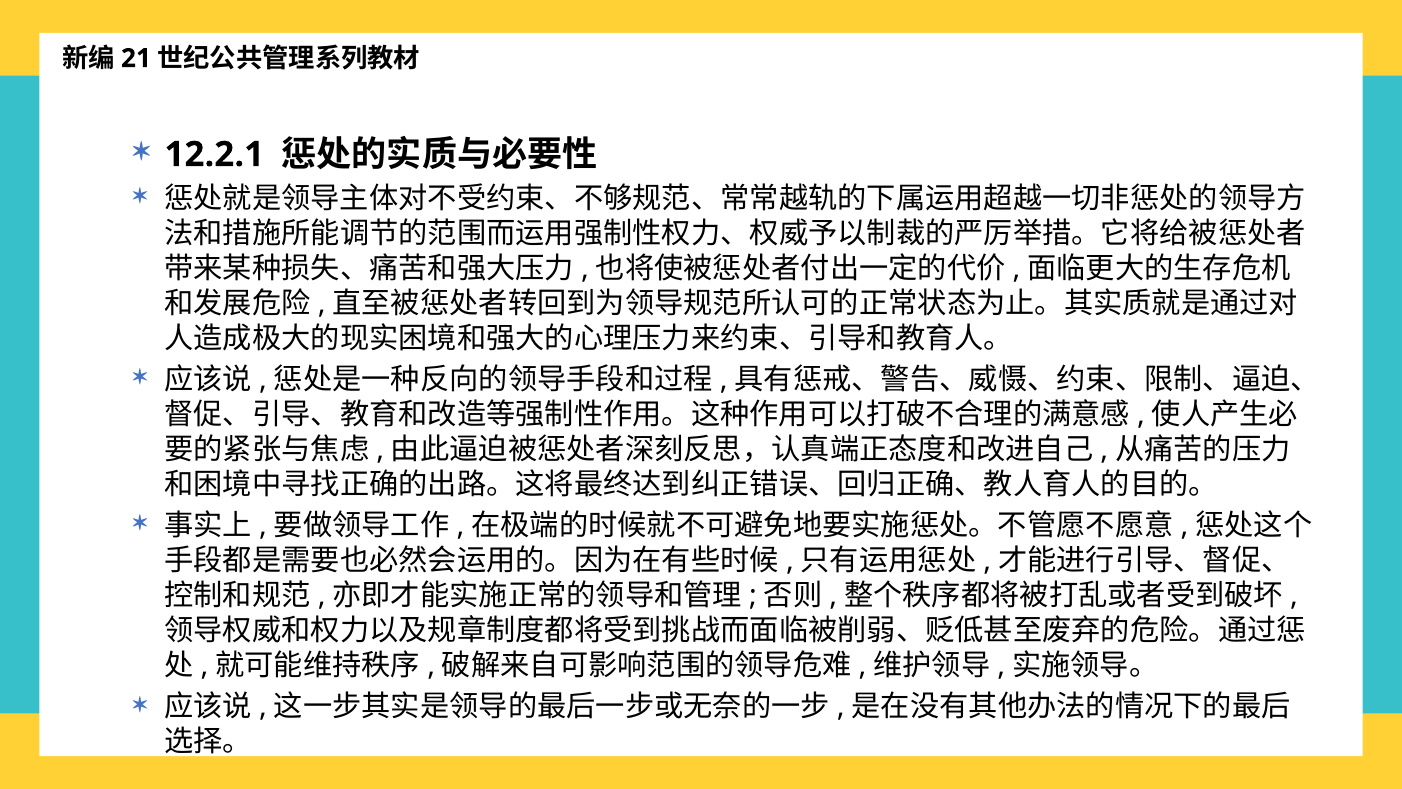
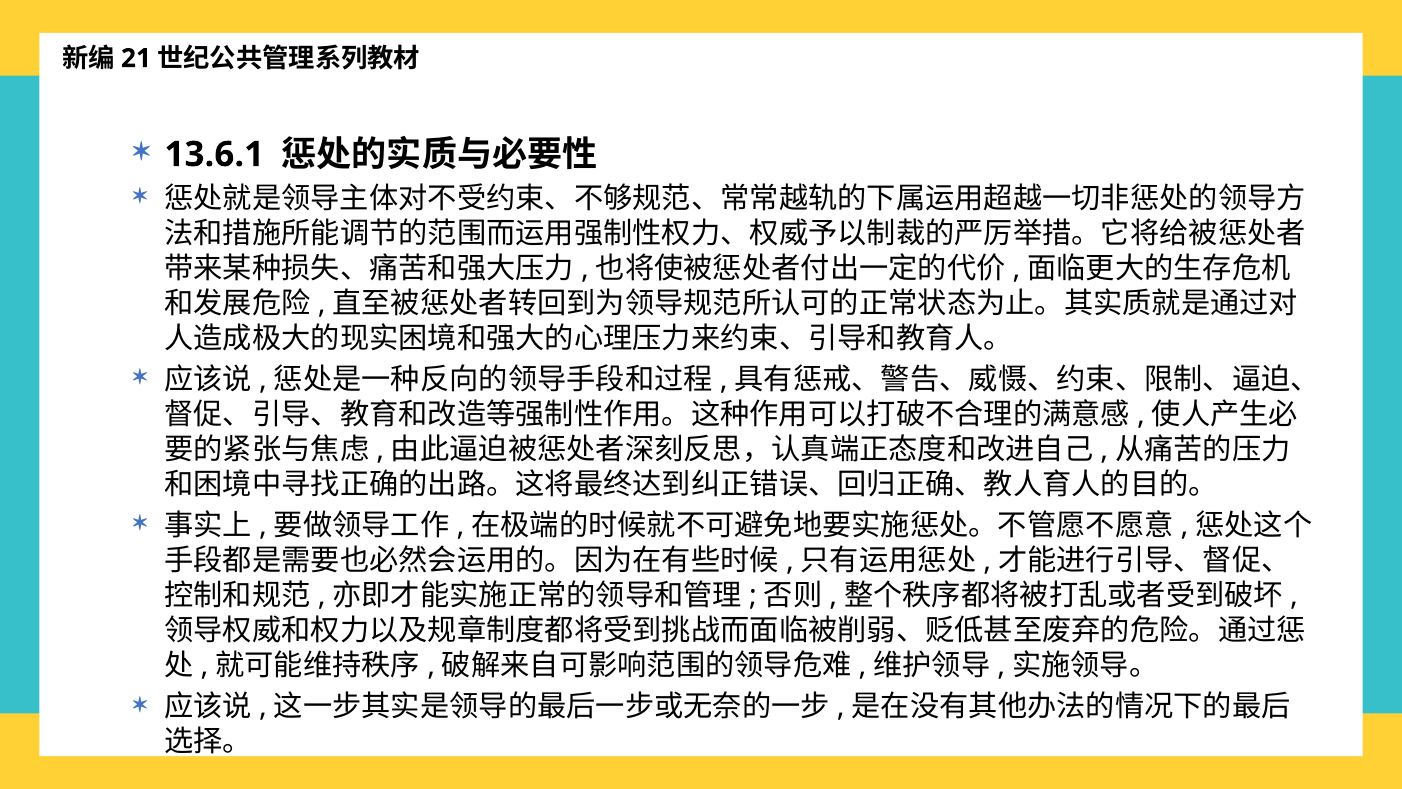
12.2.1: 12.2.1 -> 13.6.1
